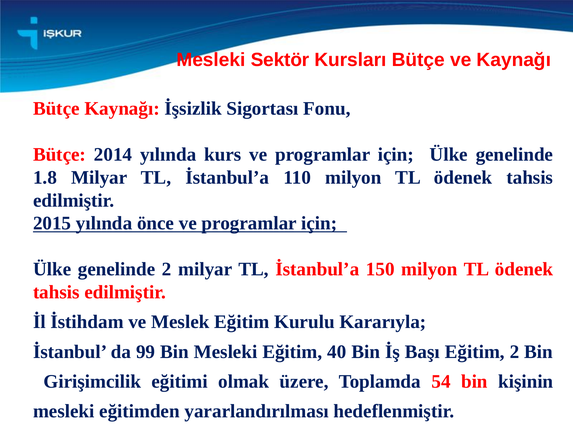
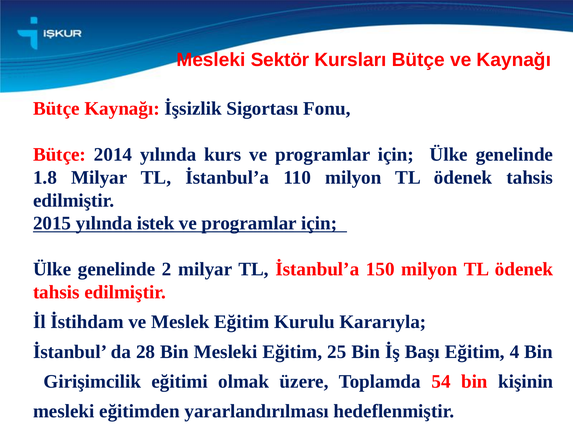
önce: önce -> istek
99: 99 -> 28
40: 40 -> 25
Eğitim 2: 2 -> 4
